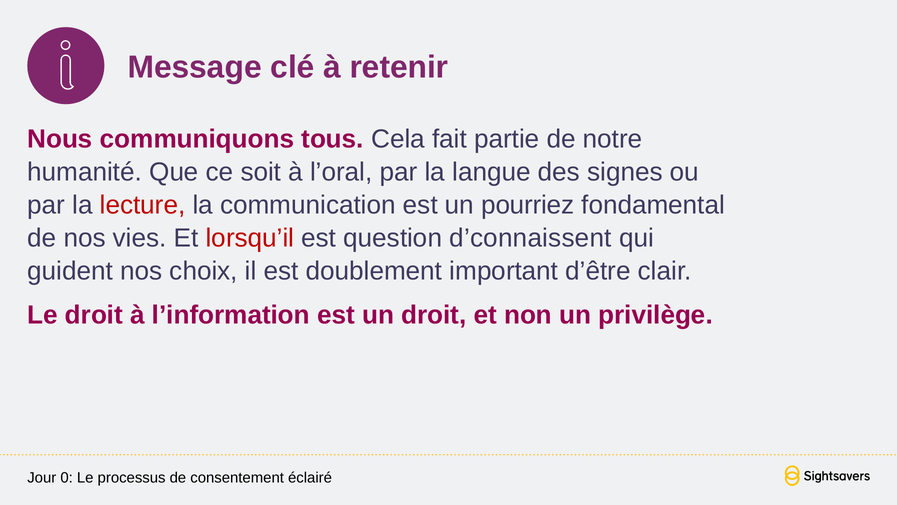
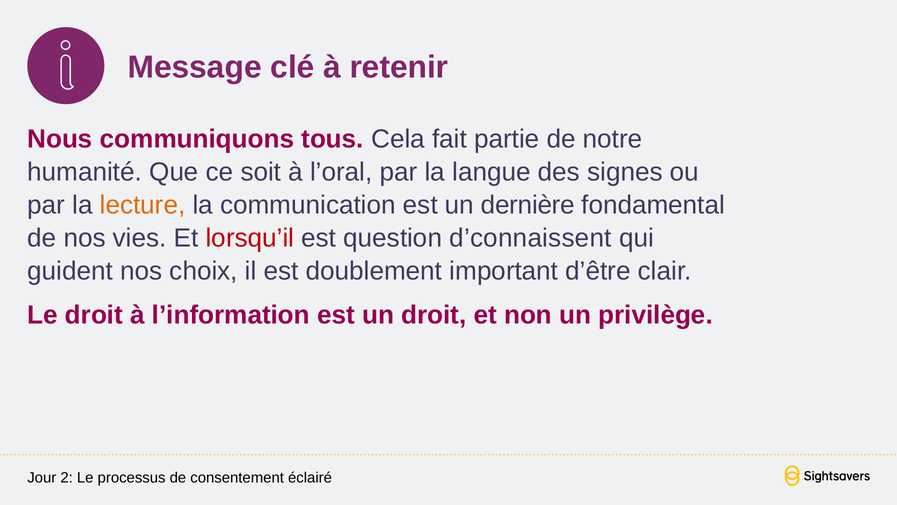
lecture colour: red -> orange
pourriez: pourriez -> dernière
0: 0 -> 2
